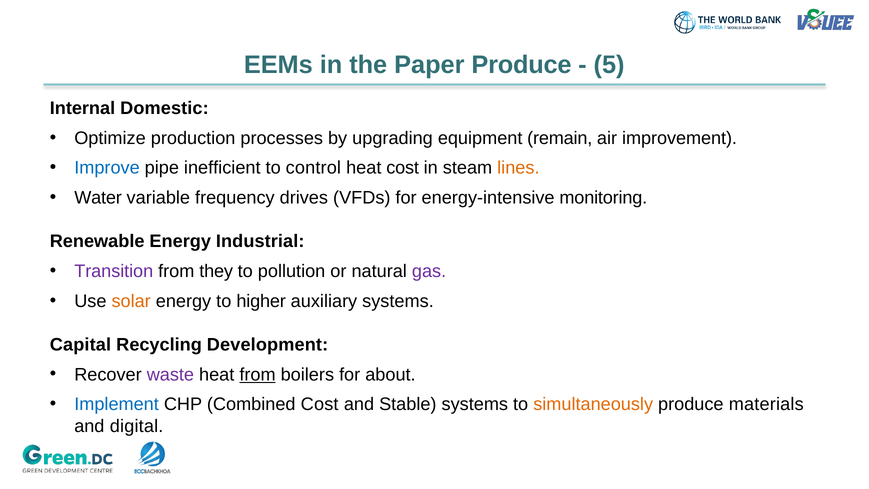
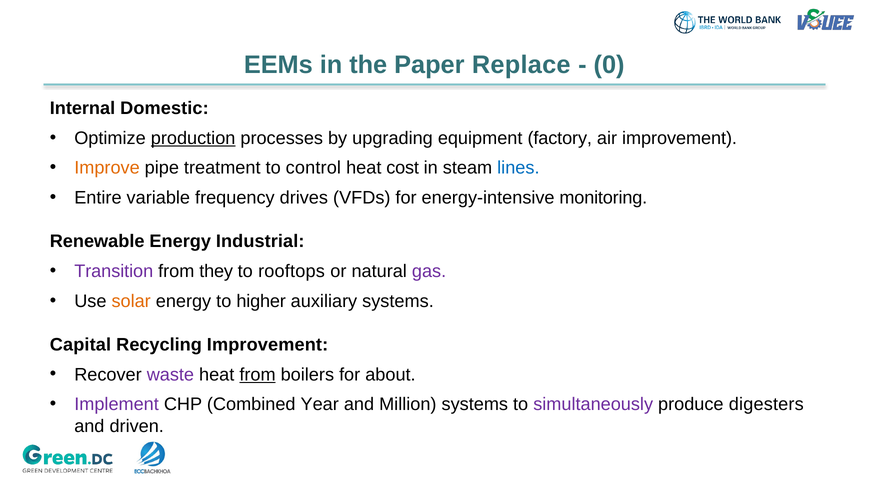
Paper Produce: Produce -> Replace
5: 5 -> 0
production underline: none -> present
remain: remain -> factory
Improve colour: blue -> orange
inefficient: inefficient -> treatment
lines colour: orange -> blue
Water: Water -> Entire
pollution: pollution -> rooftops
Recycling Development: Development -> Improvement
Implement colour: blue -> purple
Combined Cost: Cost -> Year
Stable: Stable -> Million
simultaneously colour: orange -> purple
materials: materials -> digesters
digital: digital -> driven
